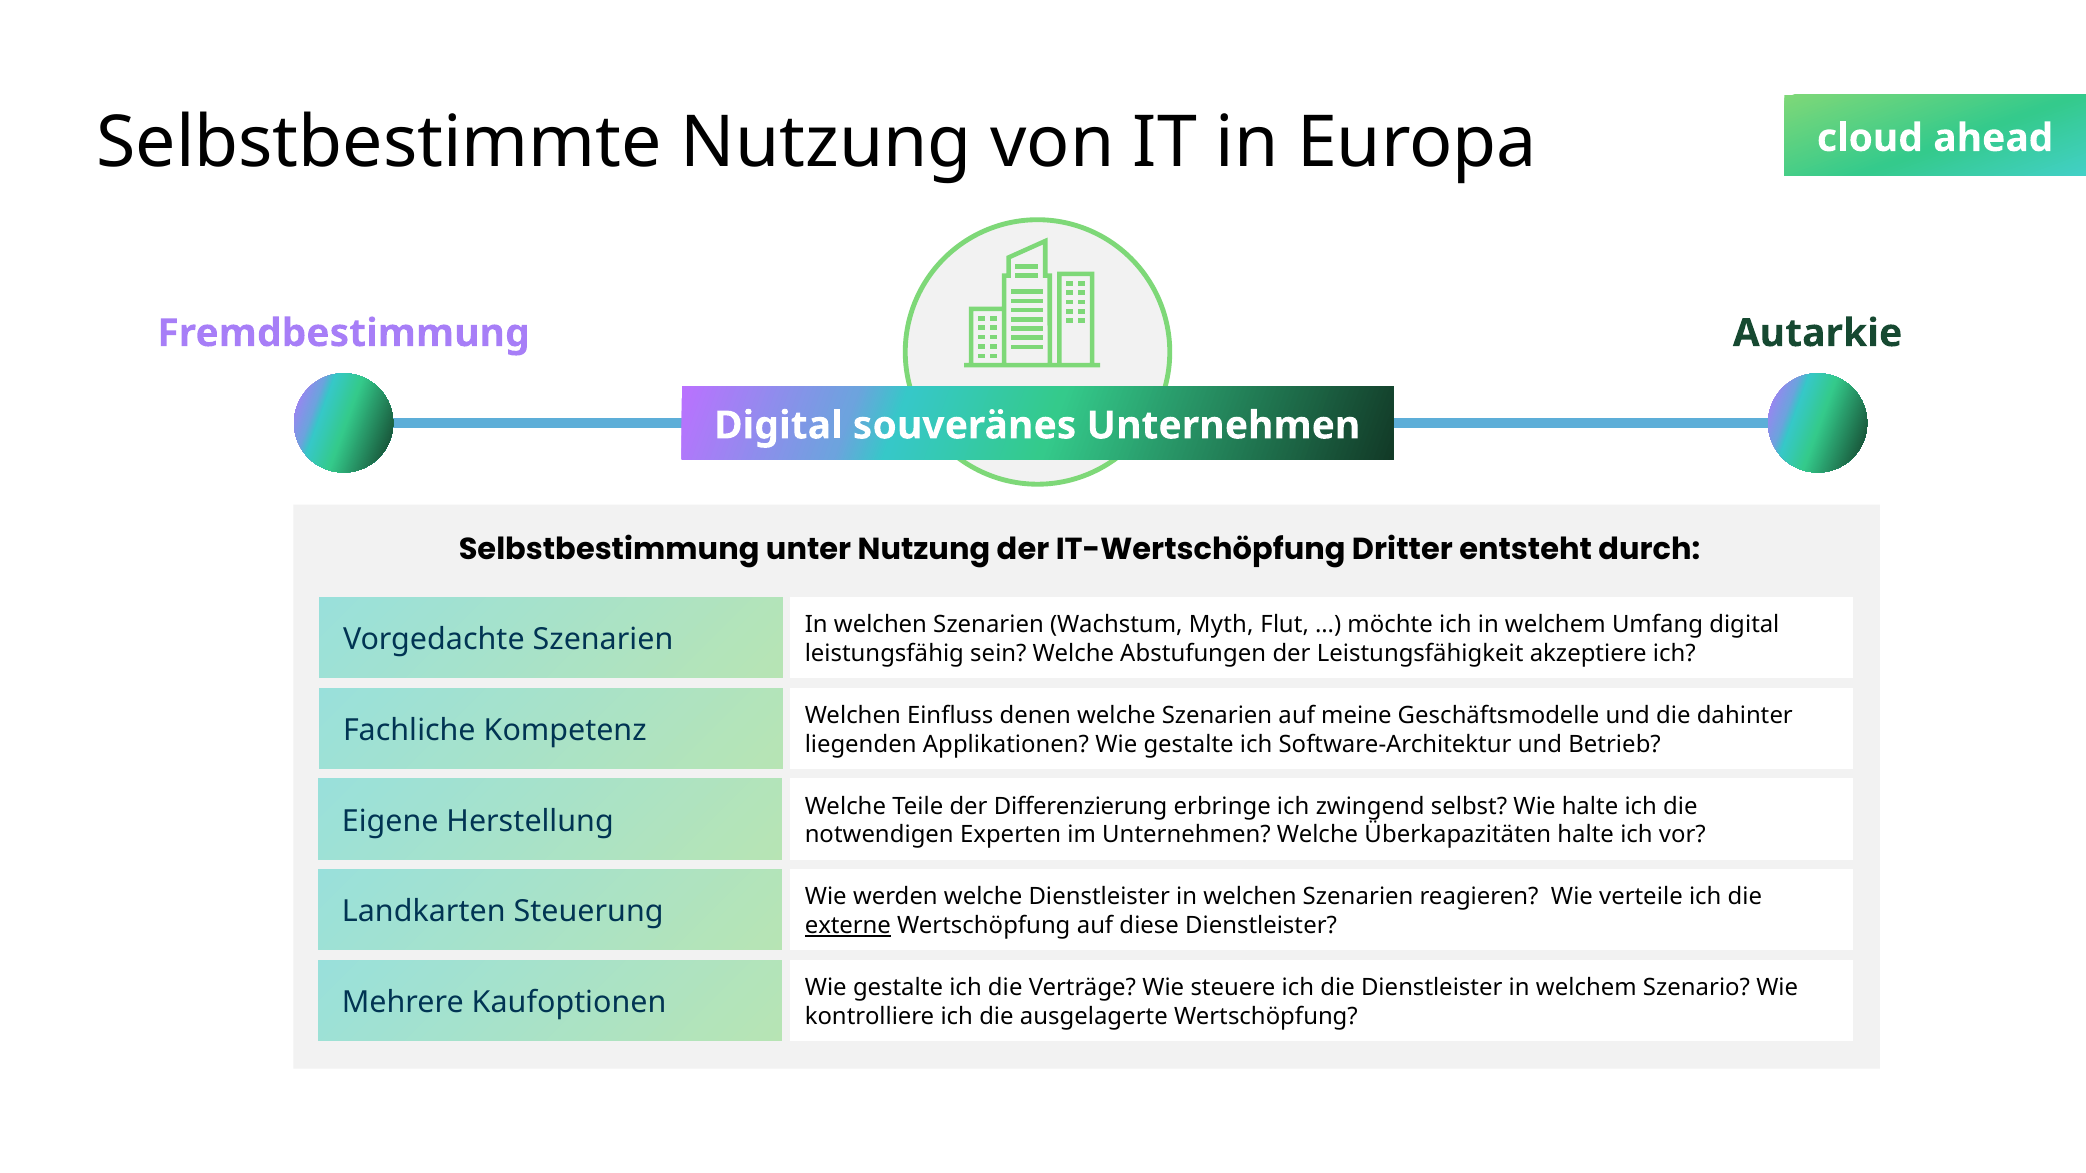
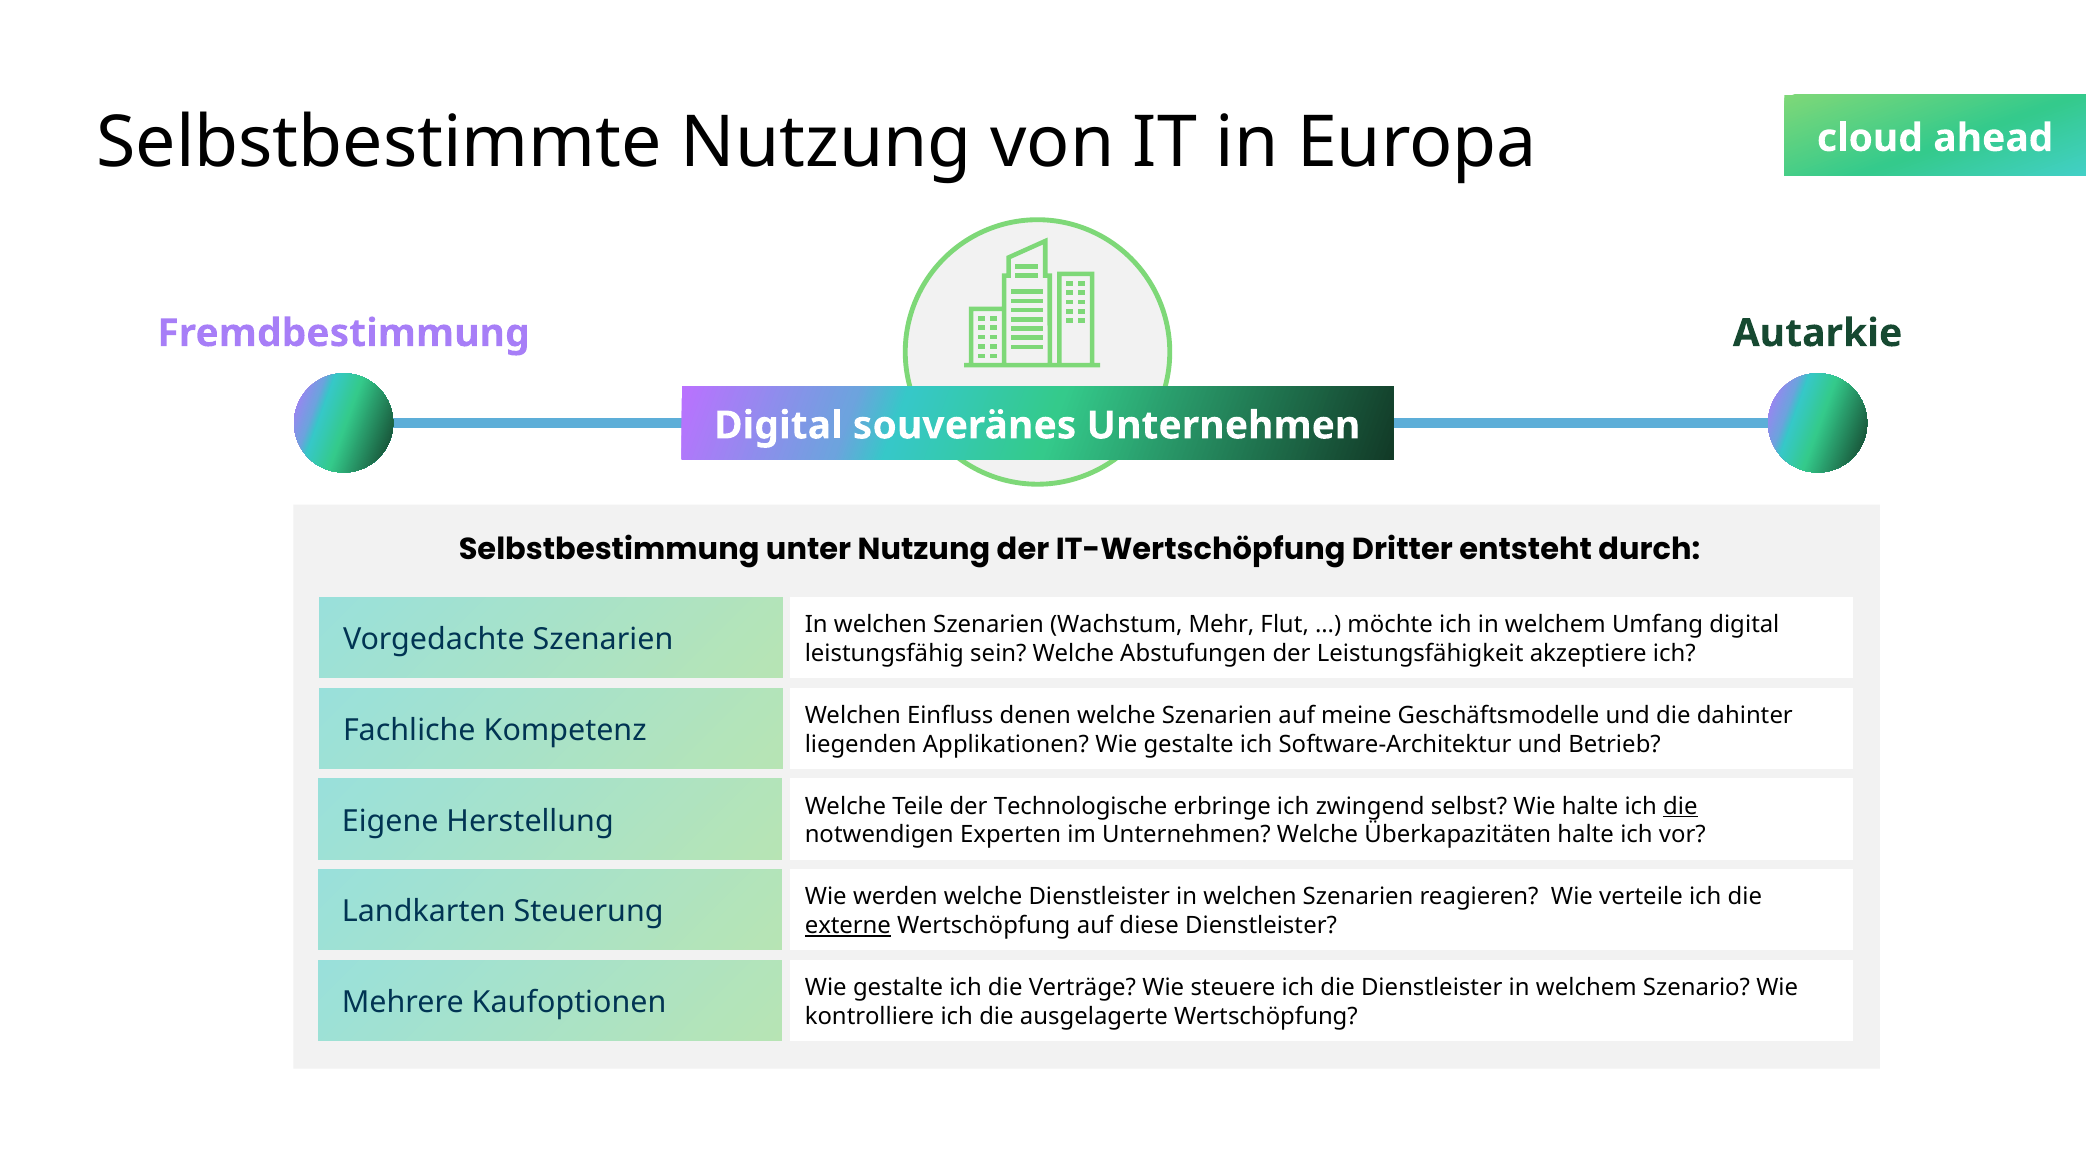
Myth: Myth -> Mehr
Differenzierung: Differenzierung -> Technologische
die at (1680, 807) underline: none -> present
